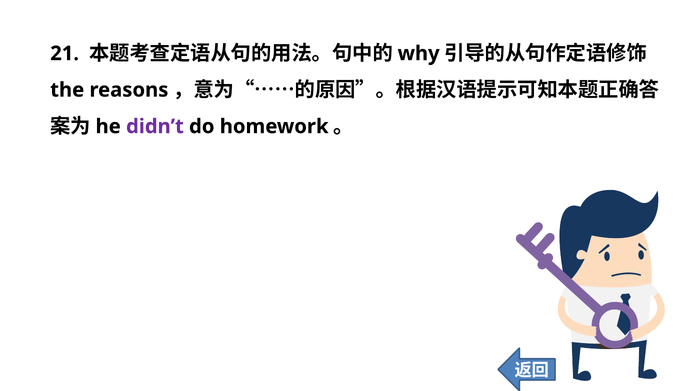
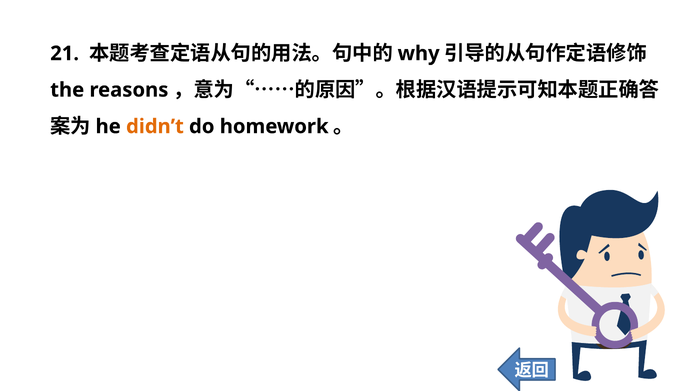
didn’t colour: purple -> orange
